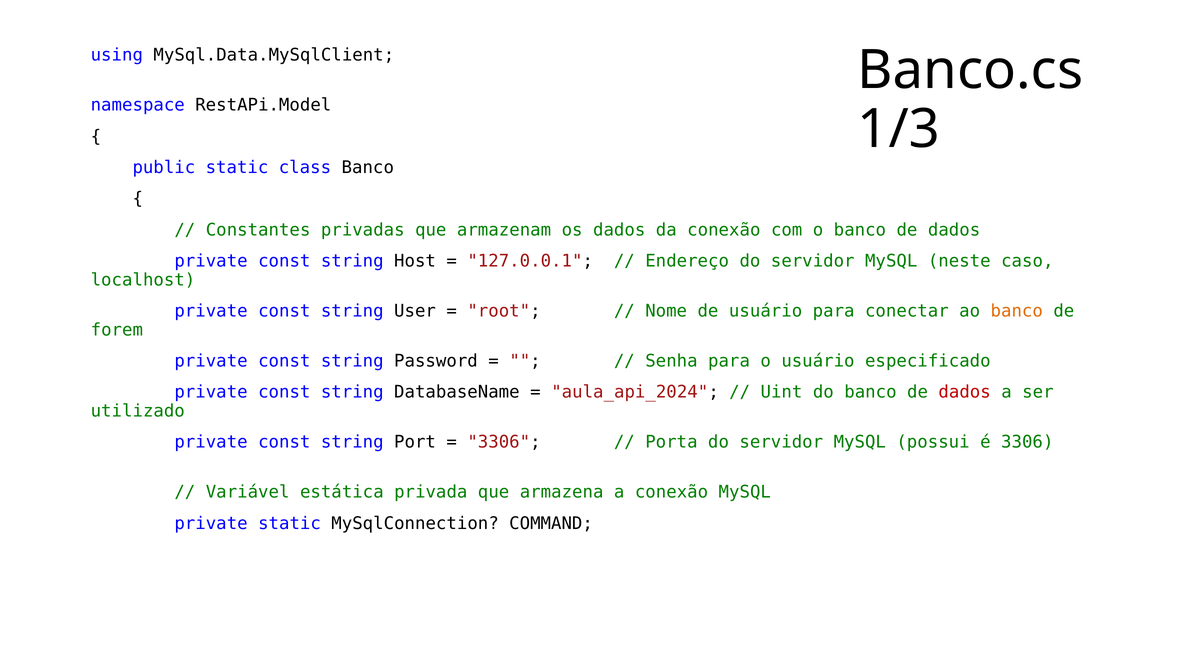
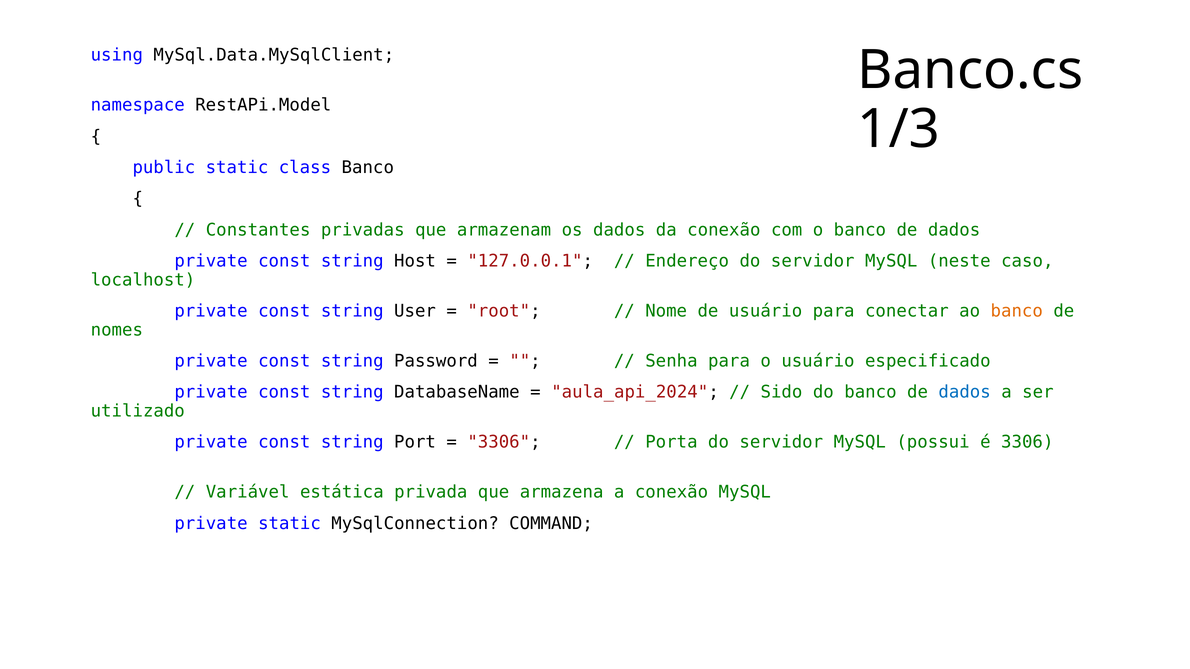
forem: forem -> nomes
Uint: Uint -> Sido
dados at (965, 392) colour: red -> blue
